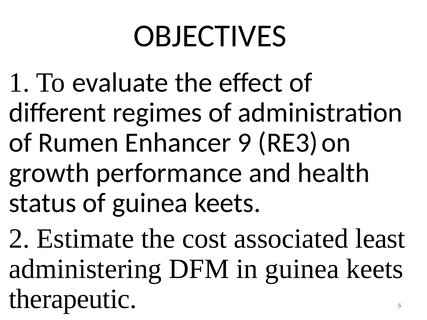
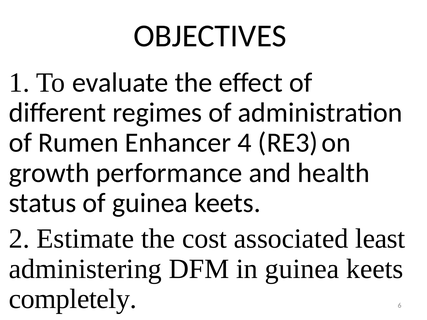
9: 9 -> 4
therapeutic: therapeutic -> completely
